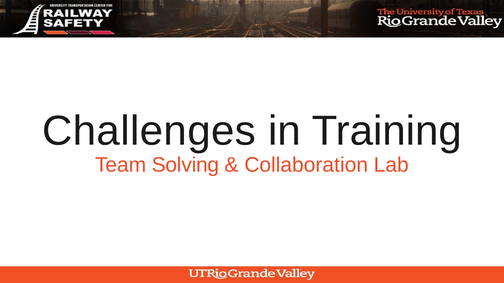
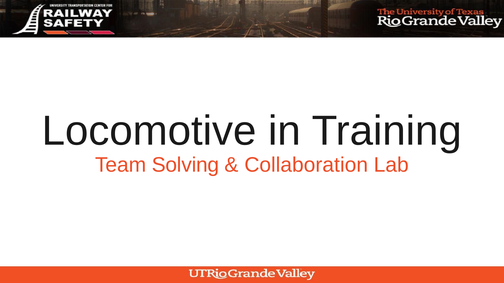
Challenges: Challenges -> Locomotive
